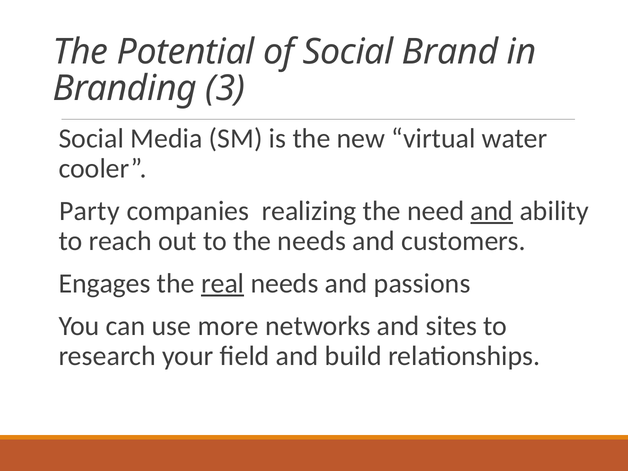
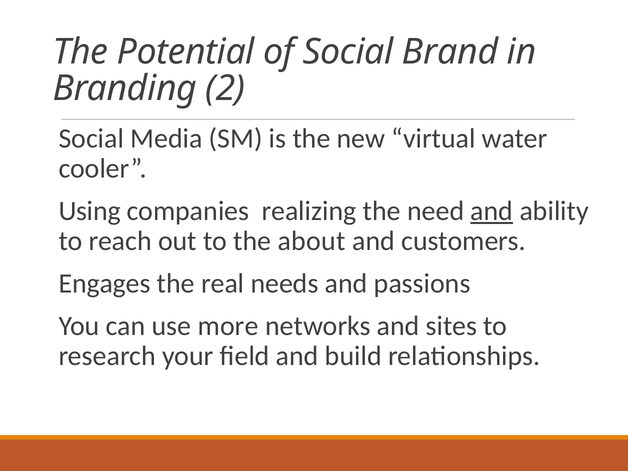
3: 3 -> 2
Party: Party -> Using
the needs: needs -> about
real underline: present -> none
